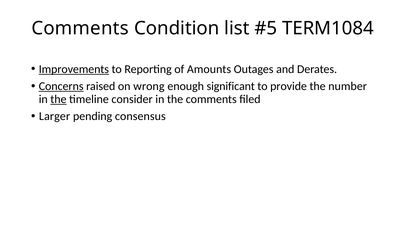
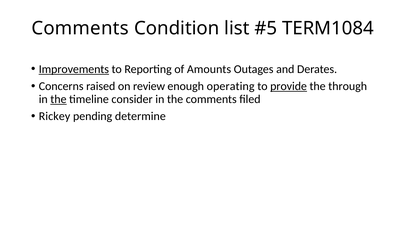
Concerns underline: present -> none
wrong: wrong -> review
significant: significant -> operating
provide underline: none -> present
number: number -> through
Larger: Larger -> Rickey
consensus: consensus -> determine
